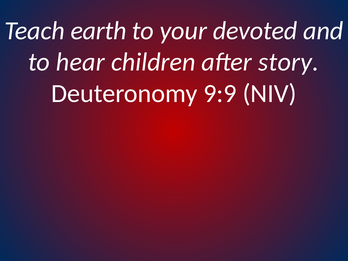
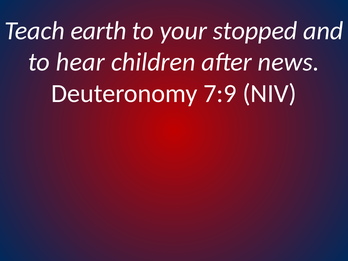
devoted: devoted -> stopped
story: story -> news
9:9: 9:9 -> 7:9
